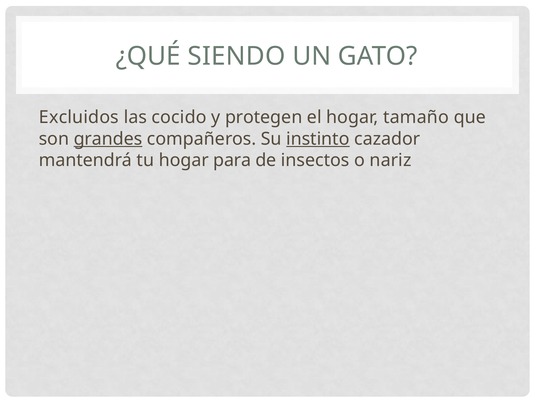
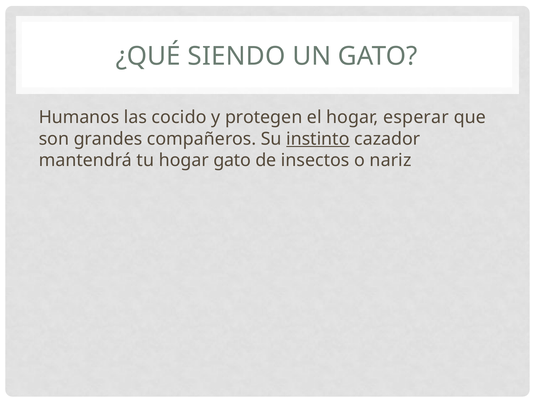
Excluidos: Excluidos -> Humanos
tamaño: tamaño -> esperar
grandes underline: present -> none
hogar para: para -> gato
